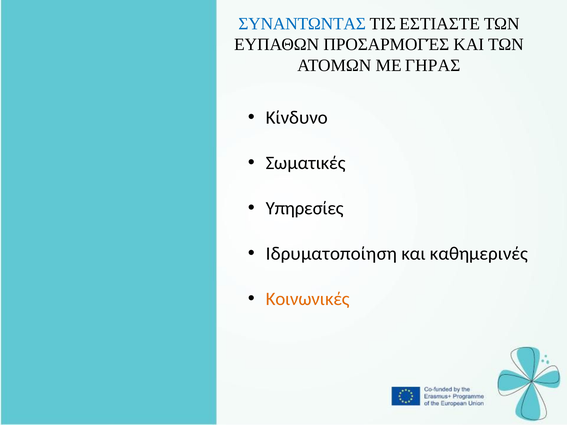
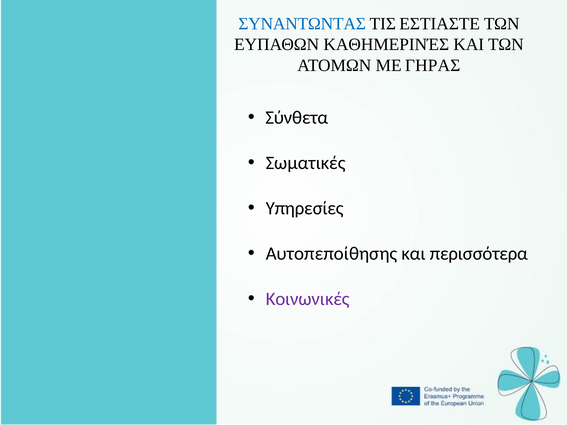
ΠΡΟΣΑΡΜΟΓΈΣ: ΠΡΟΣΑΡΜΟΓΈΣ -> ΚΑΘΗΜΕΡΙΝΈΣ
Κίνδυνο: Κίνδυνο -> Σύνθετα
Ιδρυματοποίηση: Ιδρυματοποίηση -> Αυτοπεποίθησης
καθημερινές: καθημερινές -> περισσότερα
Κοινωνικές colour: orange -> purple
